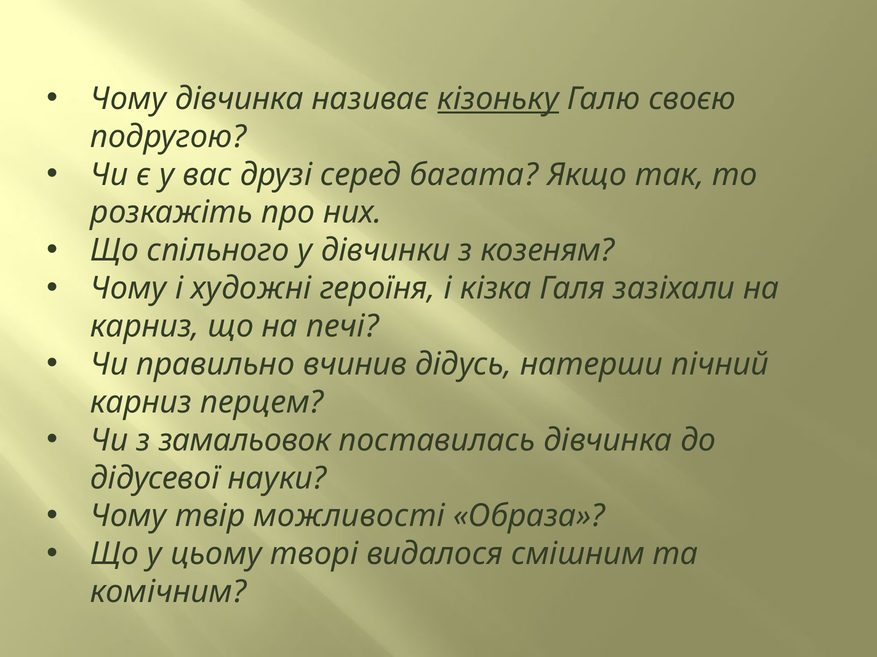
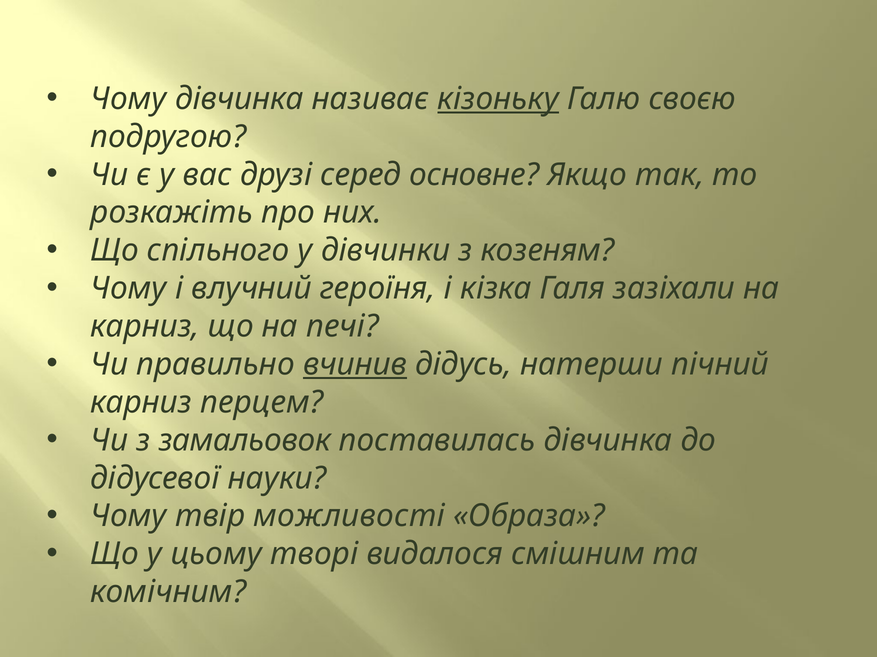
багата: багата -> основне
художні: художні -> влучний
вчинив underline: none -> present
